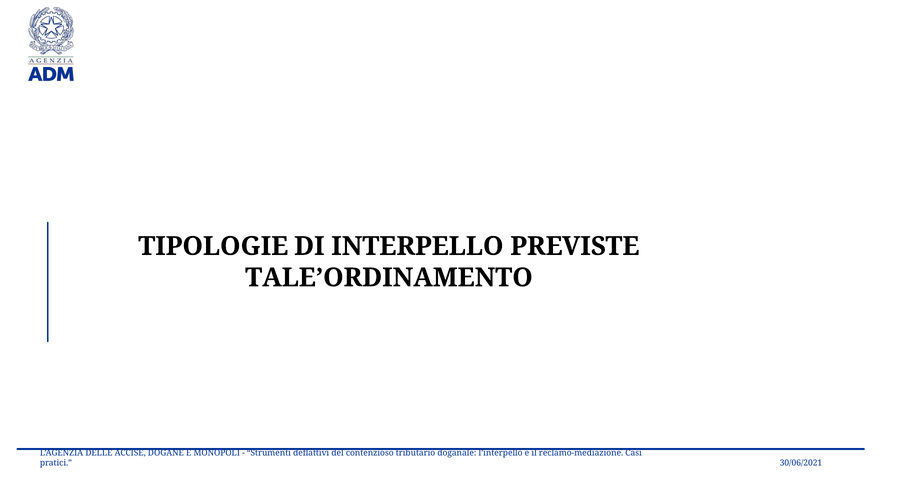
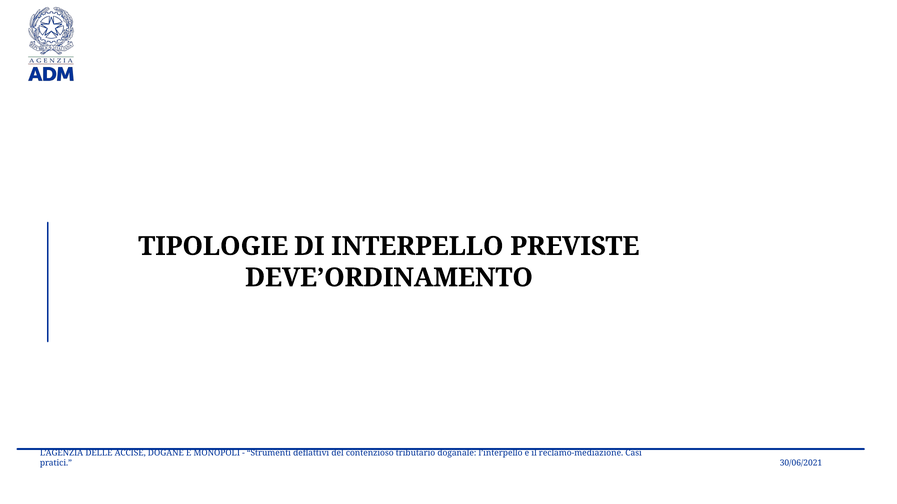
TALE’ORDINAMENTO: TALE’ORDINAMENTO -> DEVE’ORDINAMENTO
